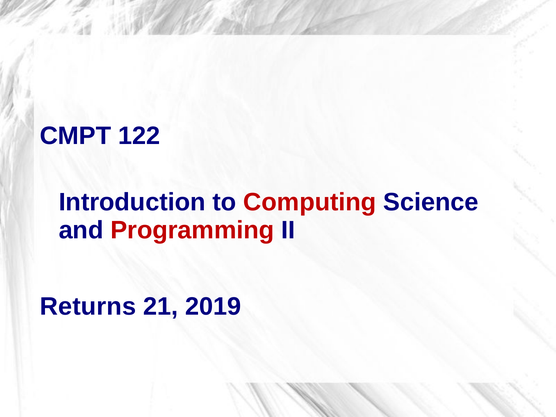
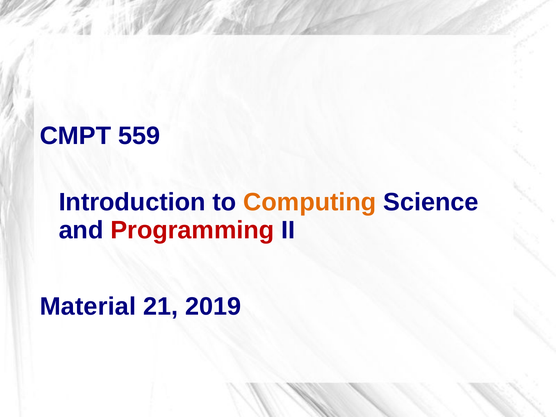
122: 122 -> 559
Computing colour: red -> orange
Returns: Returns -> Material
